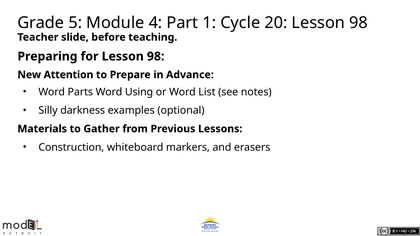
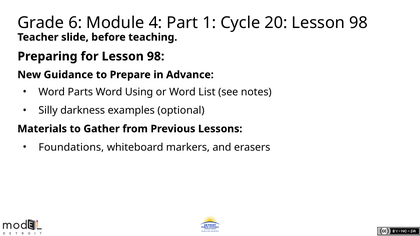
5: 5 -> 6
Attention: Attention -> Guidance
Construction: Construction -> Foundations
